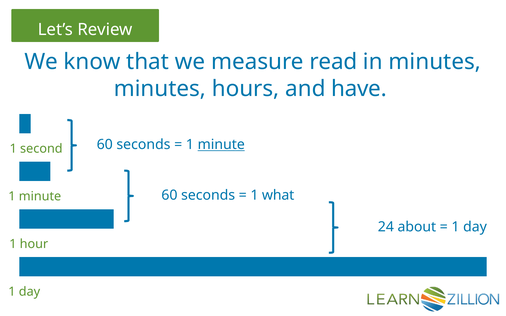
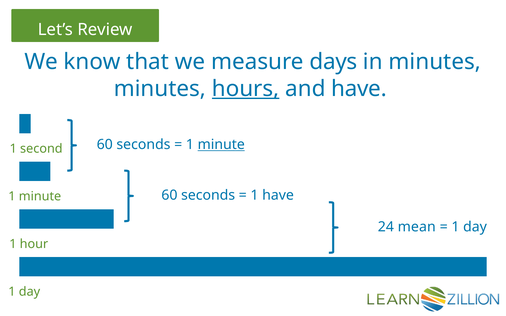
read: read -> days
hours underline: none -> present
1 what: what -> have
about: about -> mean
